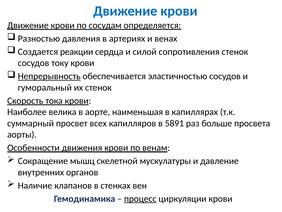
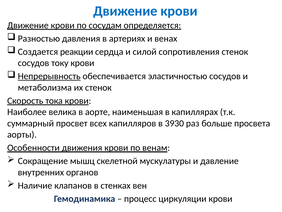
гуморальный: гуморальный -> метаболизма
5891: 5891 -> 3930
процесс underline: present -> none
